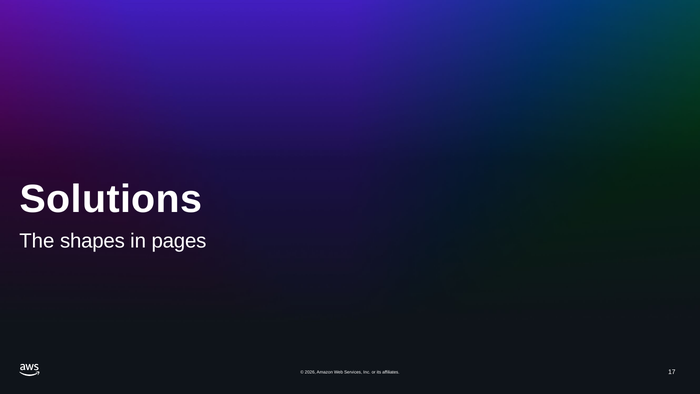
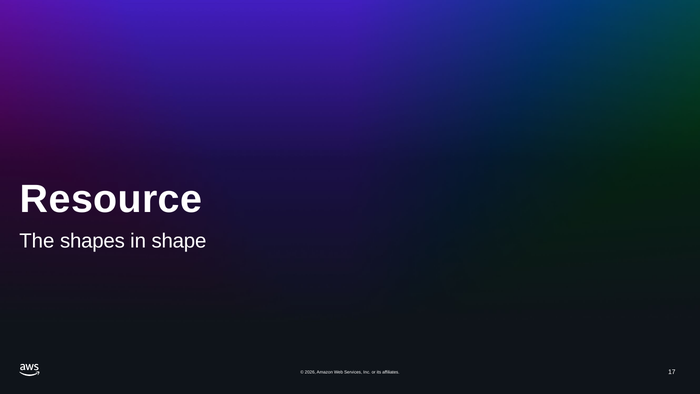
Solutions: Solutions -> Resource
pages: pages -> shape
